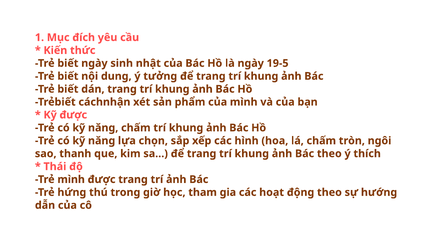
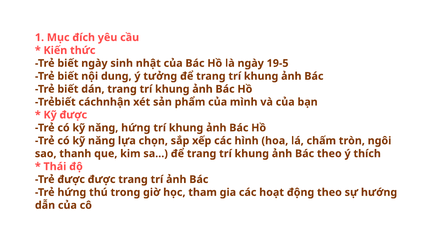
năng chấm: chấm -> hứng
Trẻ mình: mình -> được
